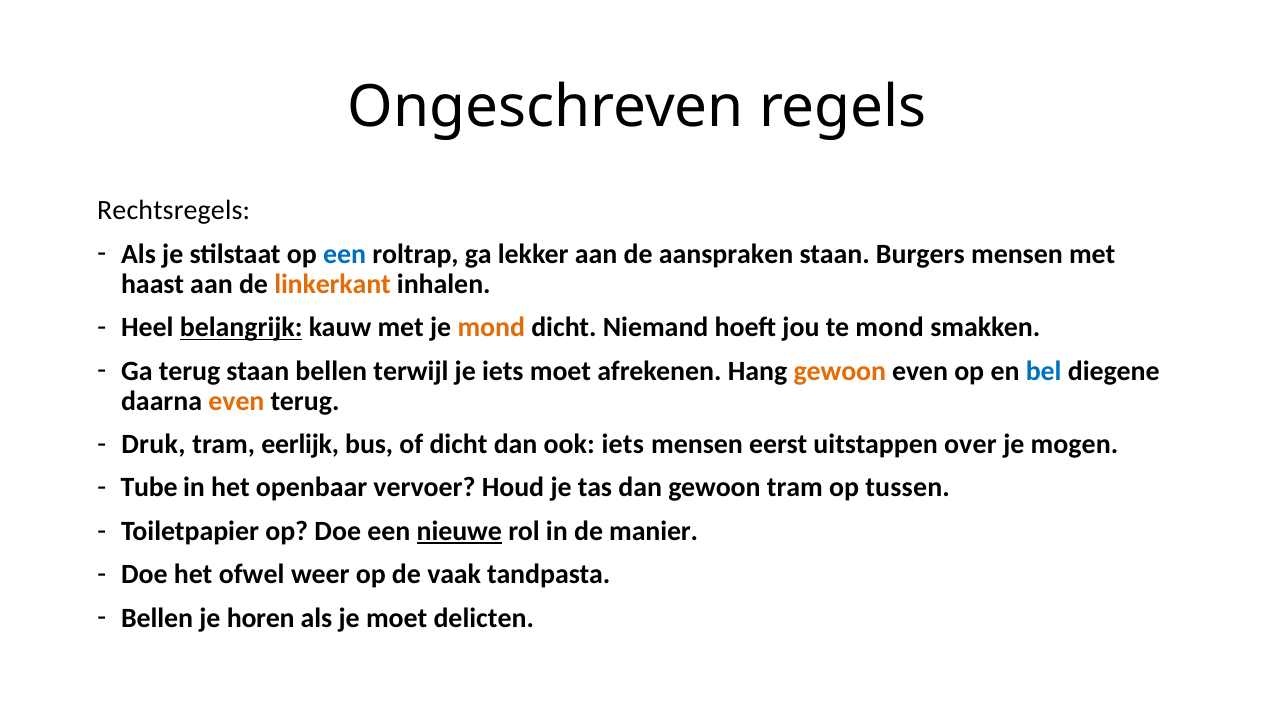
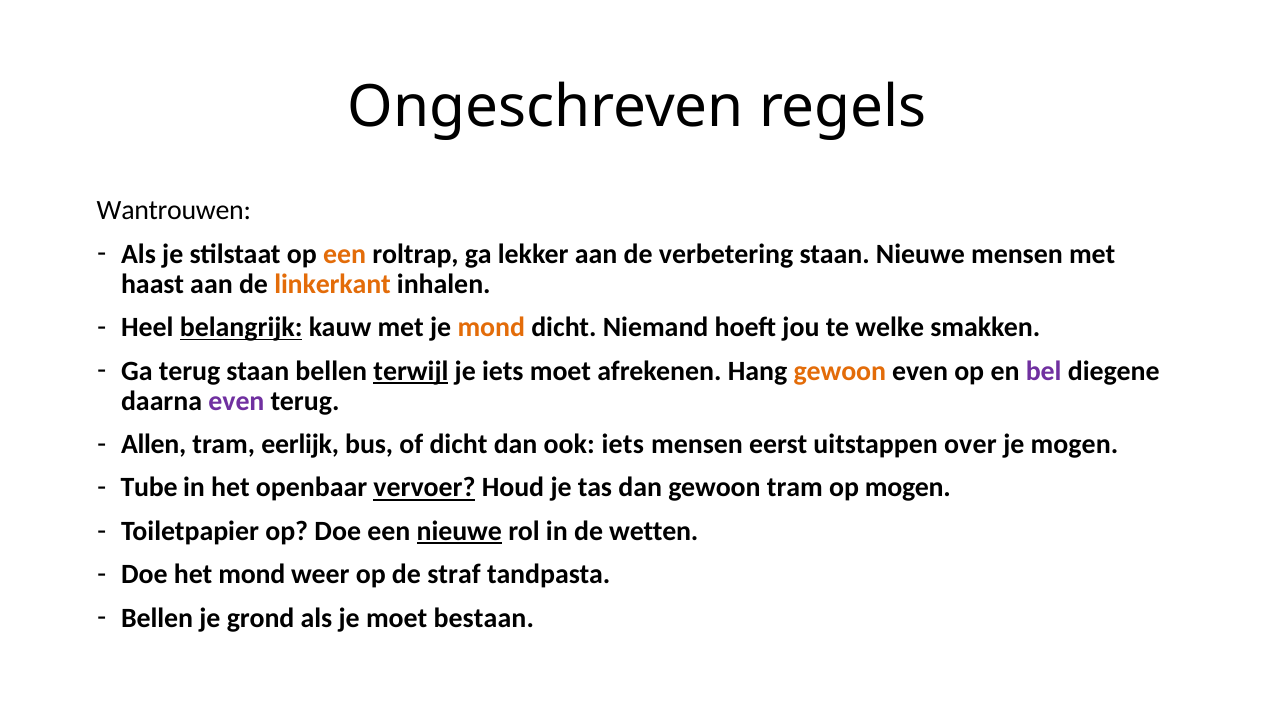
Rechtsregels: Rechtsregels -> Wantrouwen
een at (345, 254) colour: blue -> orange
aanspraken: aanspraken -> verbetering
staan Burgers: Burgers -> Nieuwe
te mond: mond -> welke
terwijl underline: none -> present
bel colour: blue -> purple
even at (236, 401) colour: orange -> purple
Druk: Druk -> Allen
vervoer underline: none -> present
op tussen: tussen -> mogen
manier: manier -> wetten
het ofwel: ofwel -> mond
vaak: vaak -> straf
horen: horen -> grond
delicten: delicten -> bestaan
